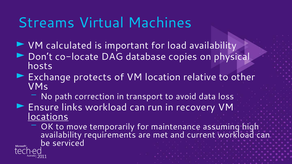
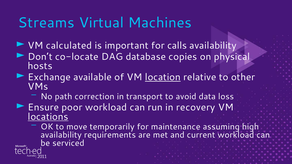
load: load -> calls
protects: protects -> available
location underline: none -> present
links: links -> poor
